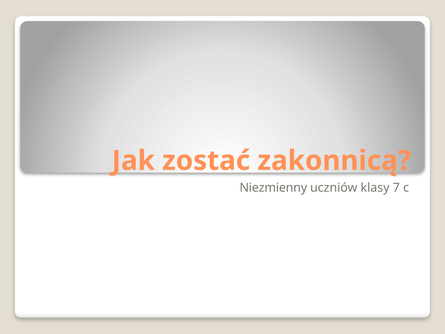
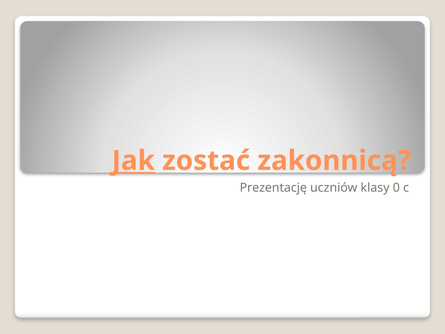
Jak underline: none -> present
Niezmienny: Niezmienny -> Prezentację
7: 7 -> 0
